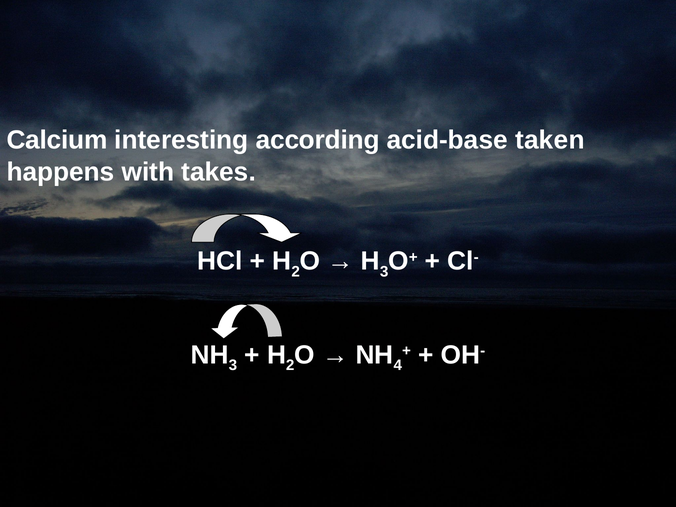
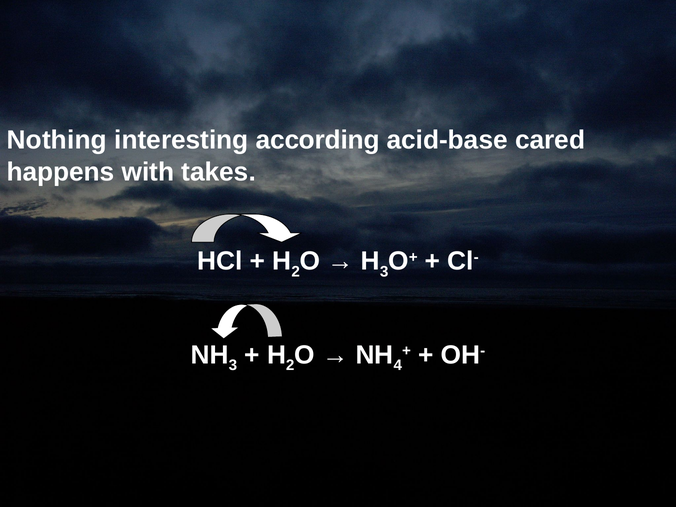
Calcium: Calcium -> Nothing
taken: taken -> cared
